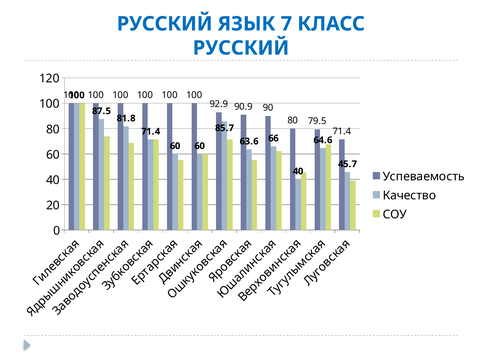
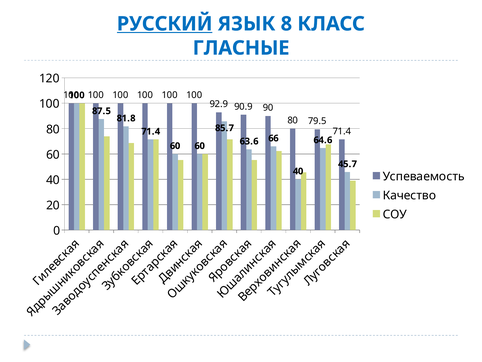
РУССКИЙ at (165, 24) underline: none -> present
7: 7 -> 8
РУССКИЙ at (241, 48): РУССКИЙ -> ГЛАСНЫЕ
